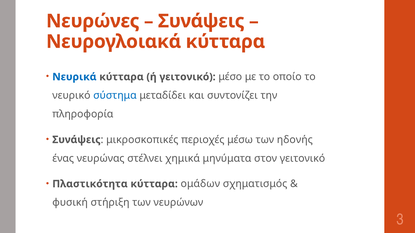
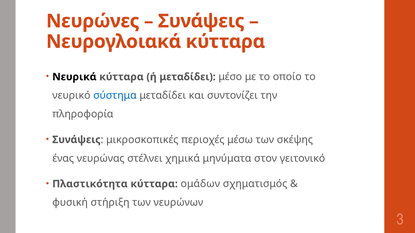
Νευρικά colour: blue -> black
ή γειτονικό: γειτονικό -> μεταδίδει
ηδονής: ηδονής -> σκέψης
